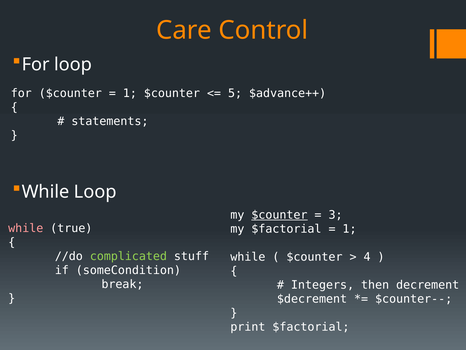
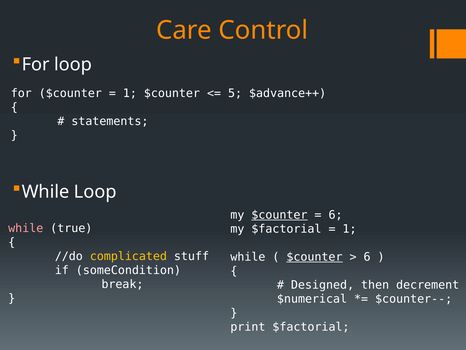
3 at (336, 215): 3 -> 6
complicated colour: light green -> yellow
$counter at (314, 256) underline: none -> present
4 at (367, 256): 4 -> 6
Integers: Integers -> Designed
$decrement: $decrement -> $numerical
